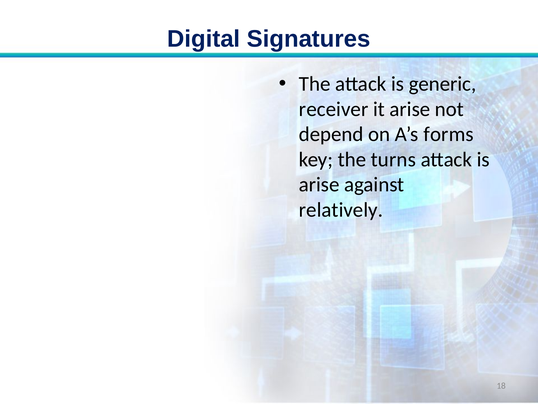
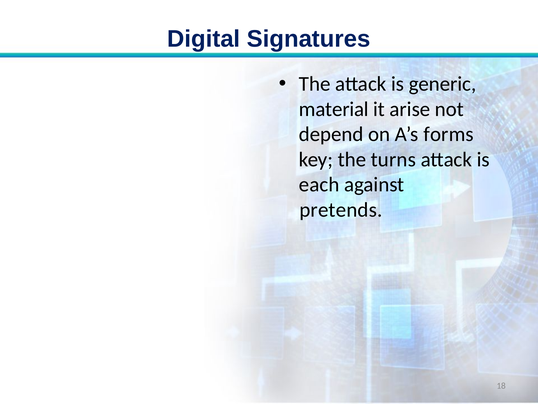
receiver: receiver -> material
arise at (319, 184): arise -> each
relatively: relatively -> pretends
